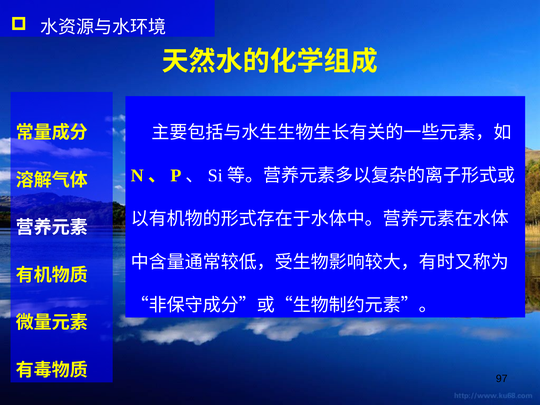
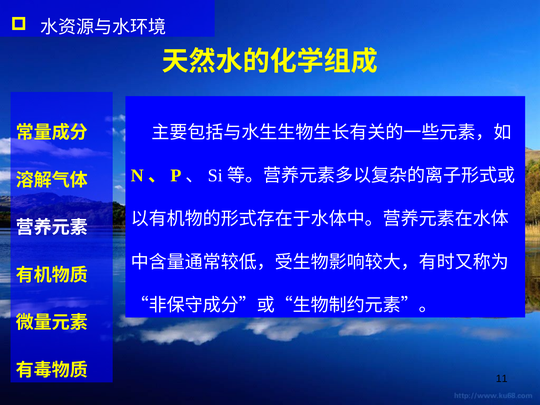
97: 97 -> 11
